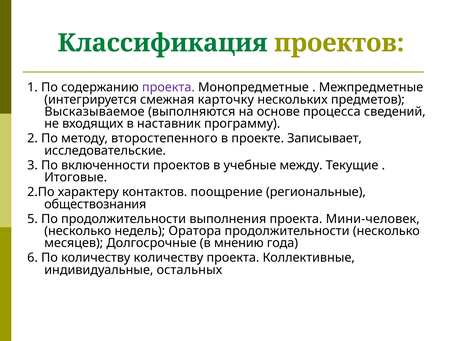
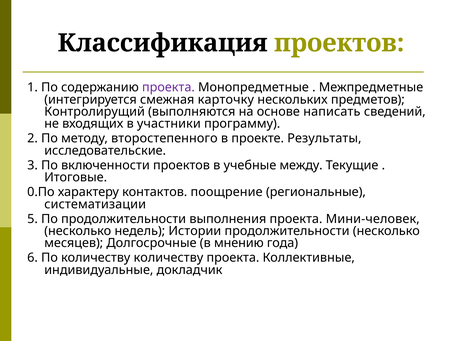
Классификация colour: green -> black
Высказываемое: Высказываемое -> Контролирущий
процесса: процесса -> написать
наставник: наставник -> участники
Записывает: Записывает -> Результаты
2.По: 2.По -> 0.По
обществознания: обществознания -> систематизации
Оратора: Оратора -> Истории
остальных: остальных -> докладчик
